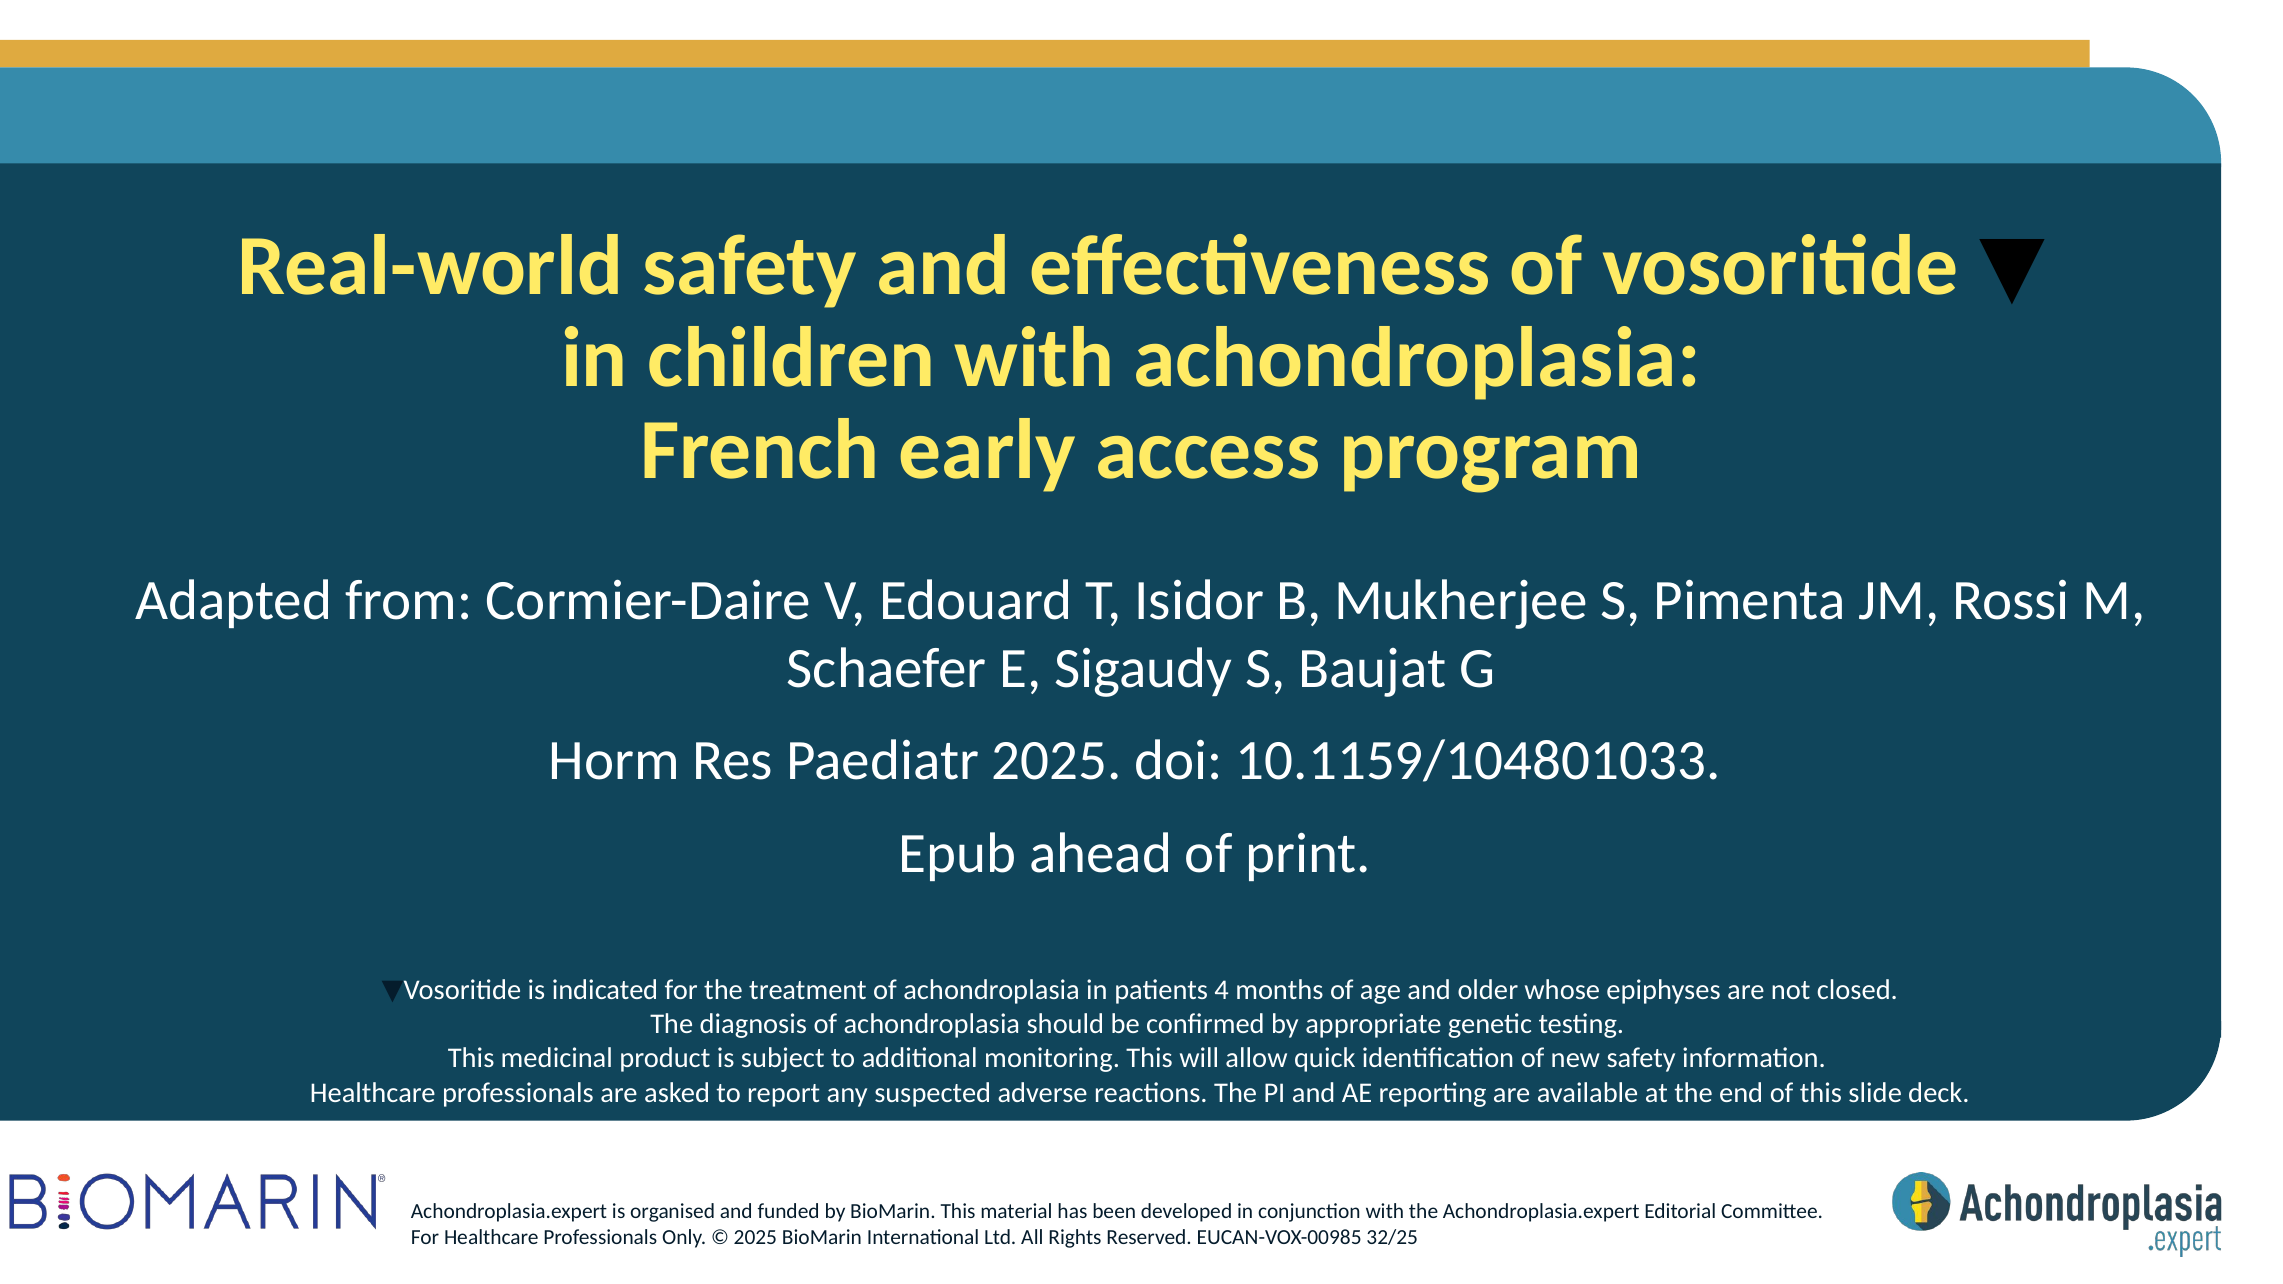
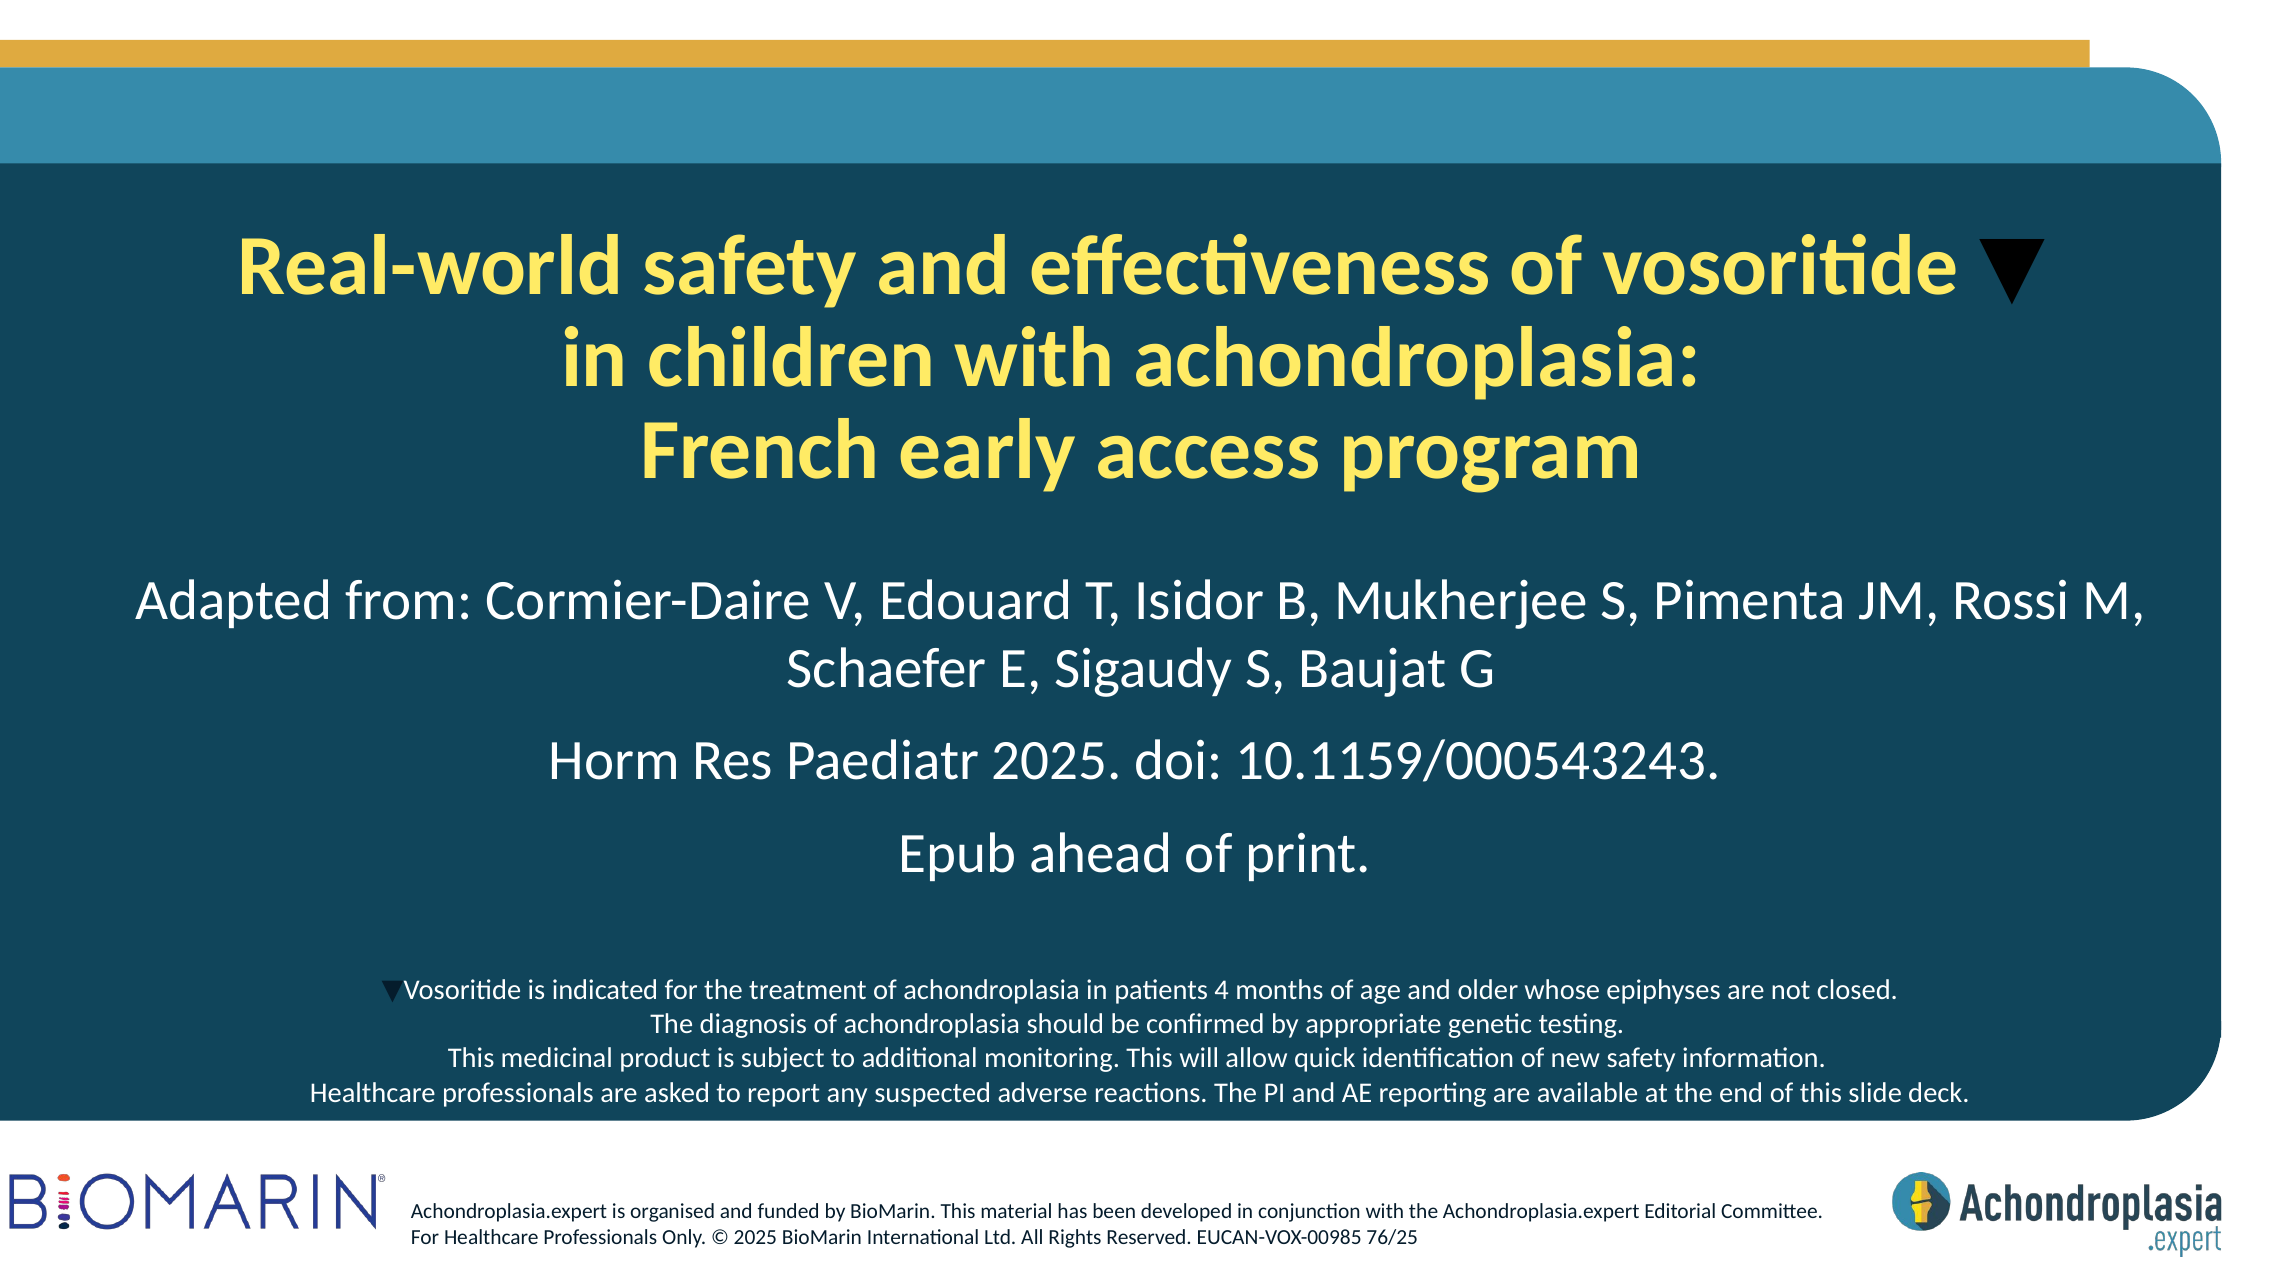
10.1159/104801033: 10.1159/104801033 -> 10.1159/000543243
32/25: 32/25 -> 76/25
